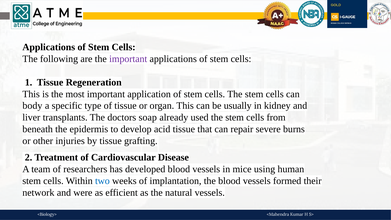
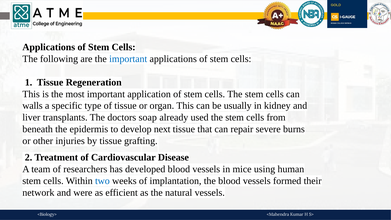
important at (128, 59) colour: purple -> blue
body: body -> walls
acid: acid -> next
